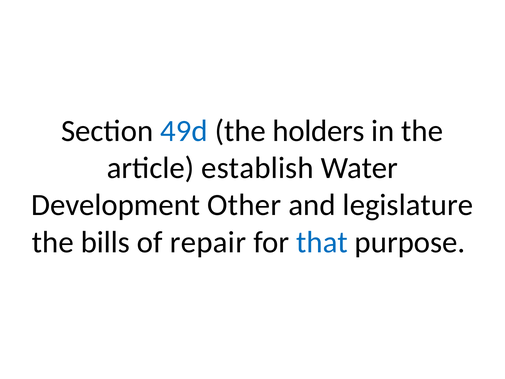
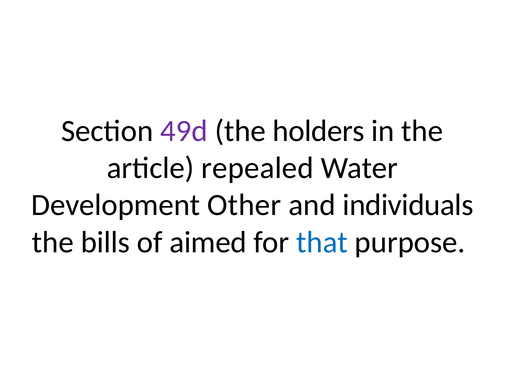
49d colour: blue -> purple
establish: establish -> repealed
legislature: legislature -> individuals
repair: repair -> aimed
